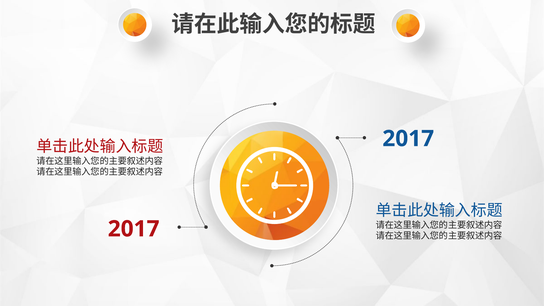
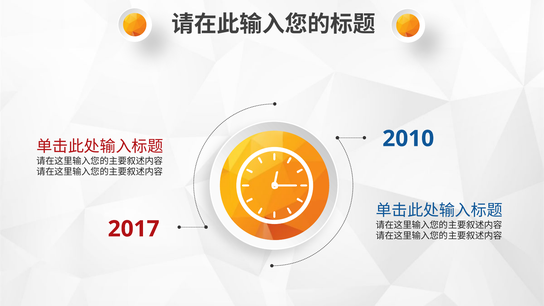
2017 at (408, 139): 2017 -> 2010
